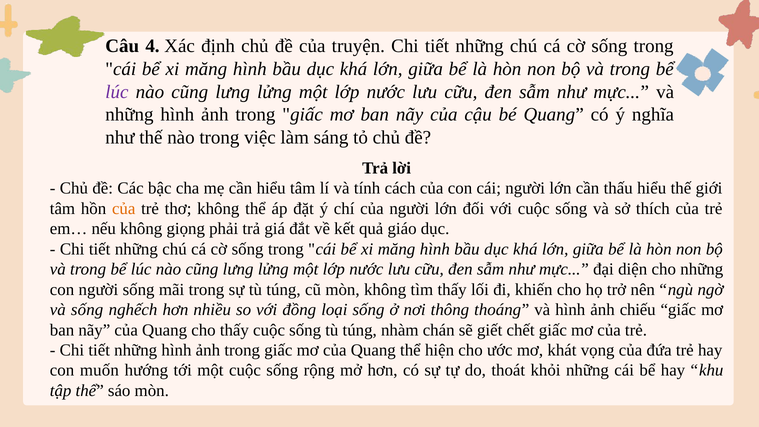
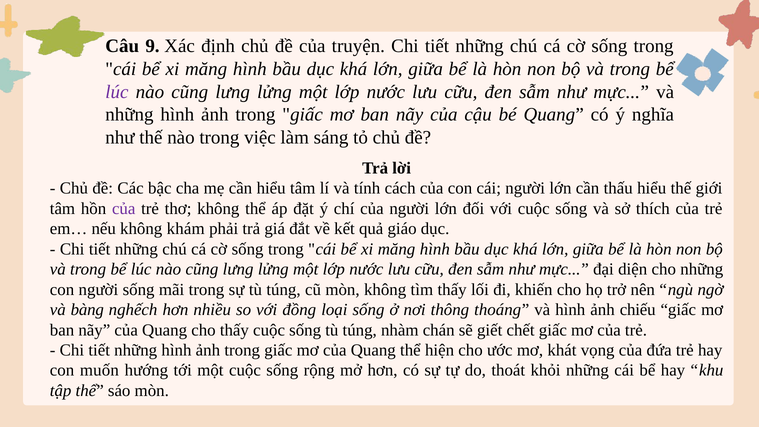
4: 4 -> 9
của at (124, 208) colour: orange -> purple
giọng: giọng -> khám
và sống: sống -> bàng
